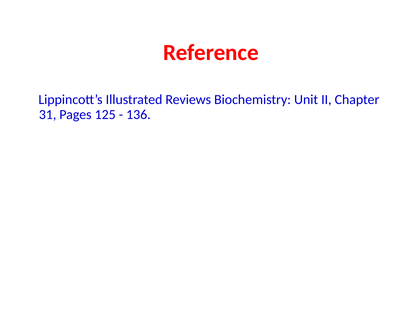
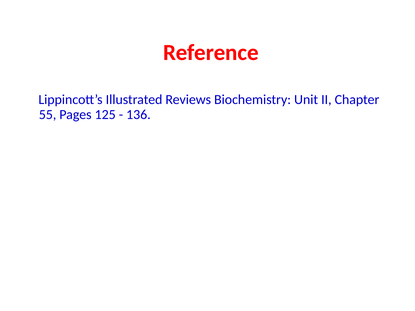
31: 31 -> 55
